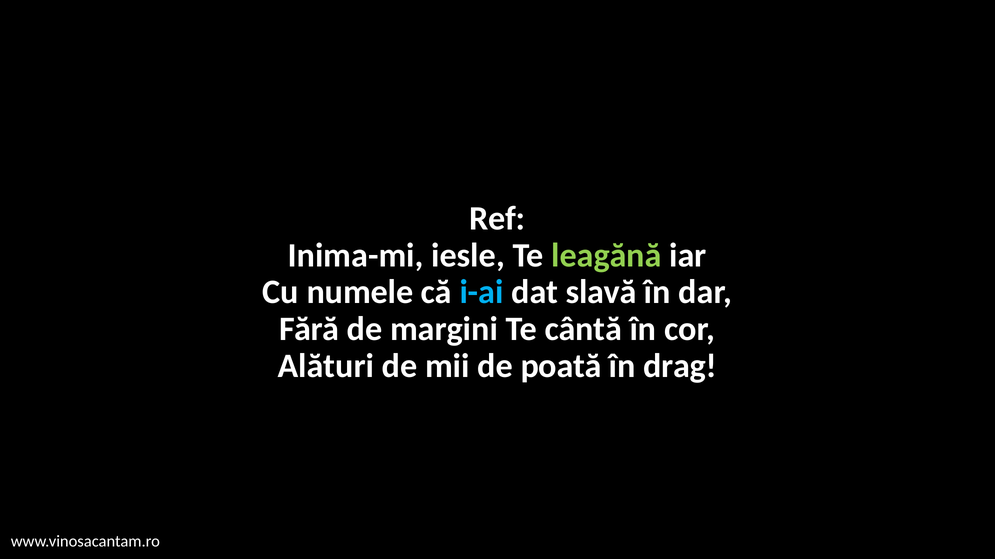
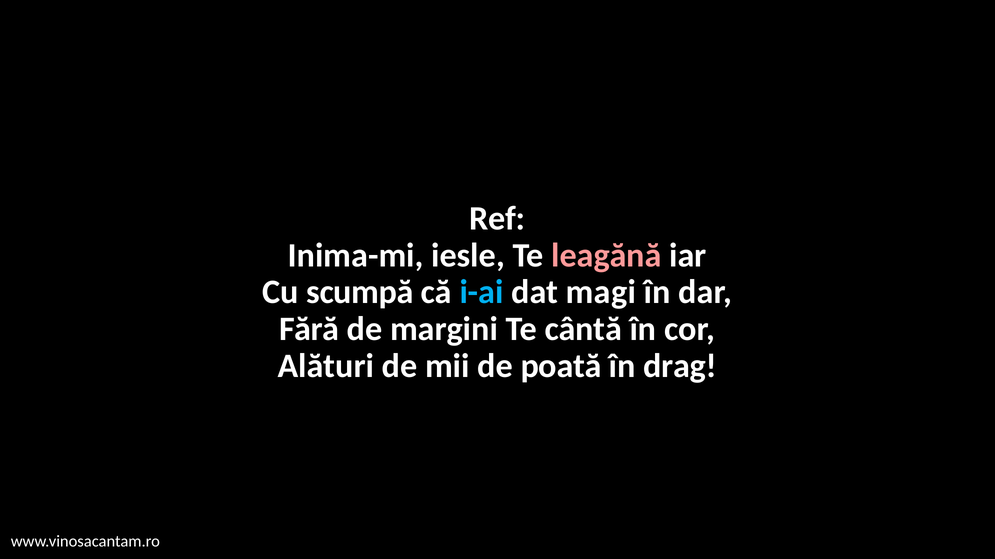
leagănă colour: light green -> pink
numele: numele -> scumpă
slavă: slavă -> magi
